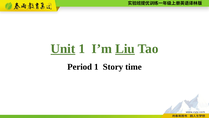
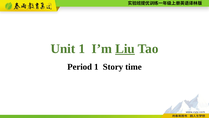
Unit underline: present -> none
